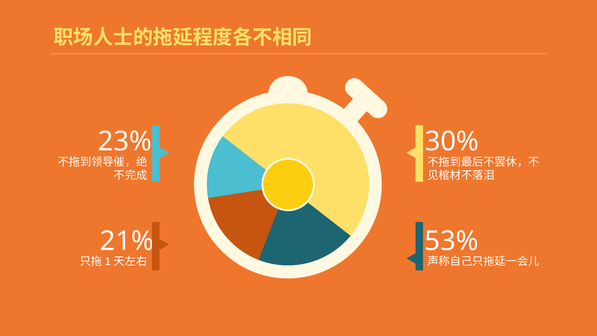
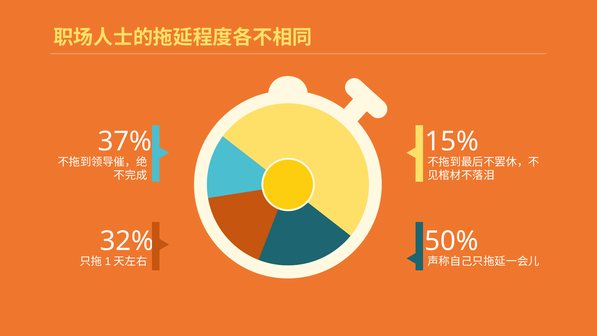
23%: 23% -> 37%
30%: 30% -> 15%
21%: 21% -> 32%
53%: 53% -> 50%
